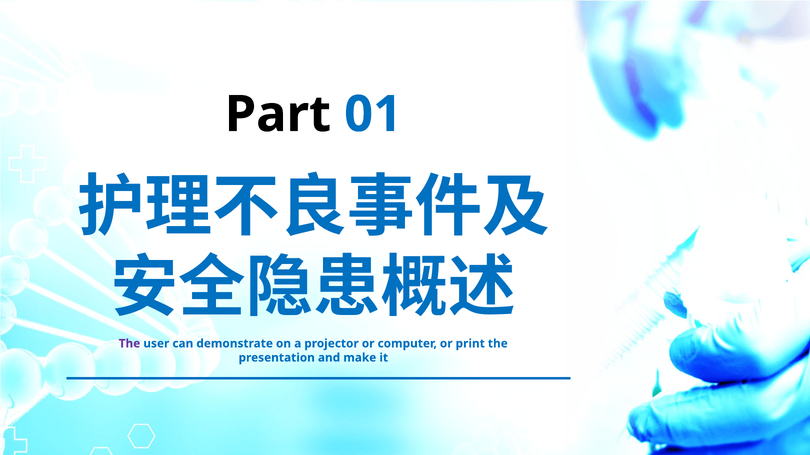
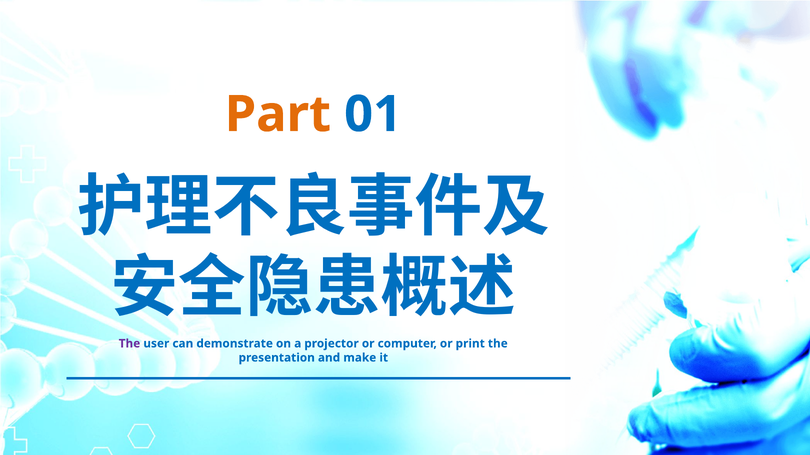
Part colour: black -> orange
